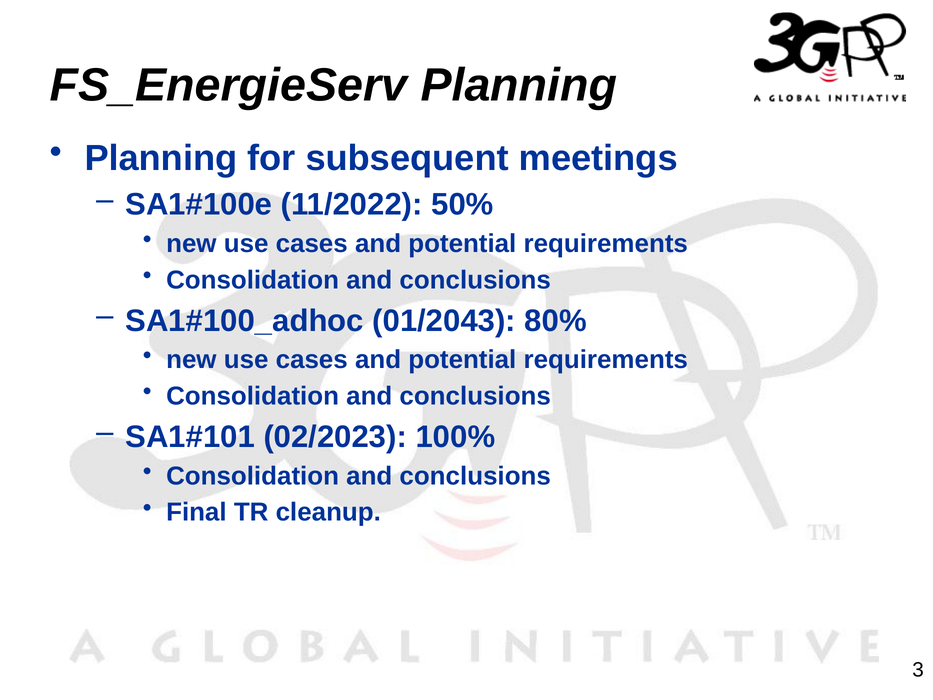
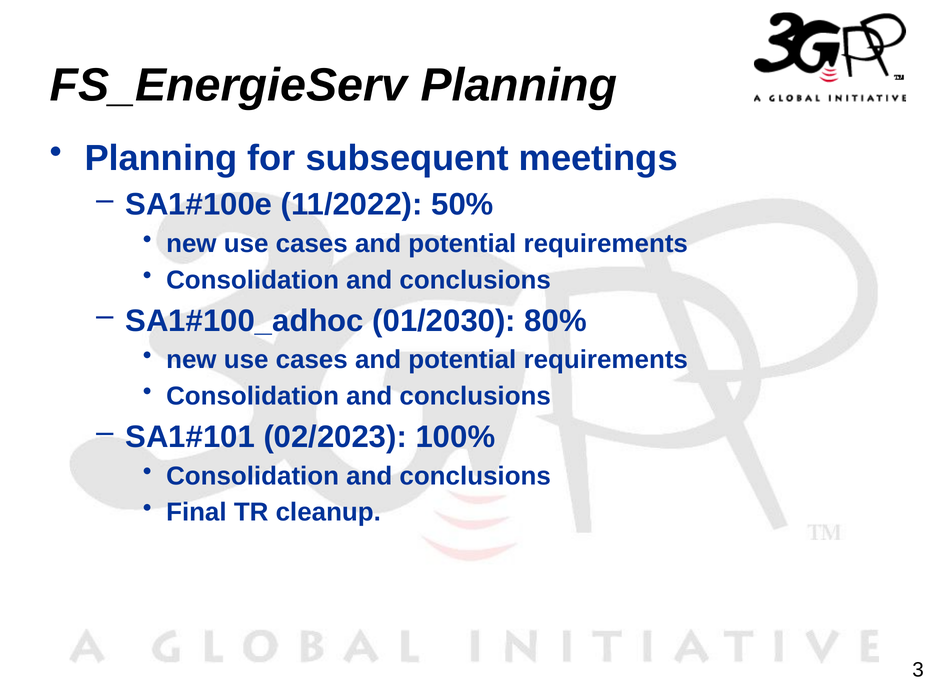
01/2043: 01/2043 -> 01/2030
